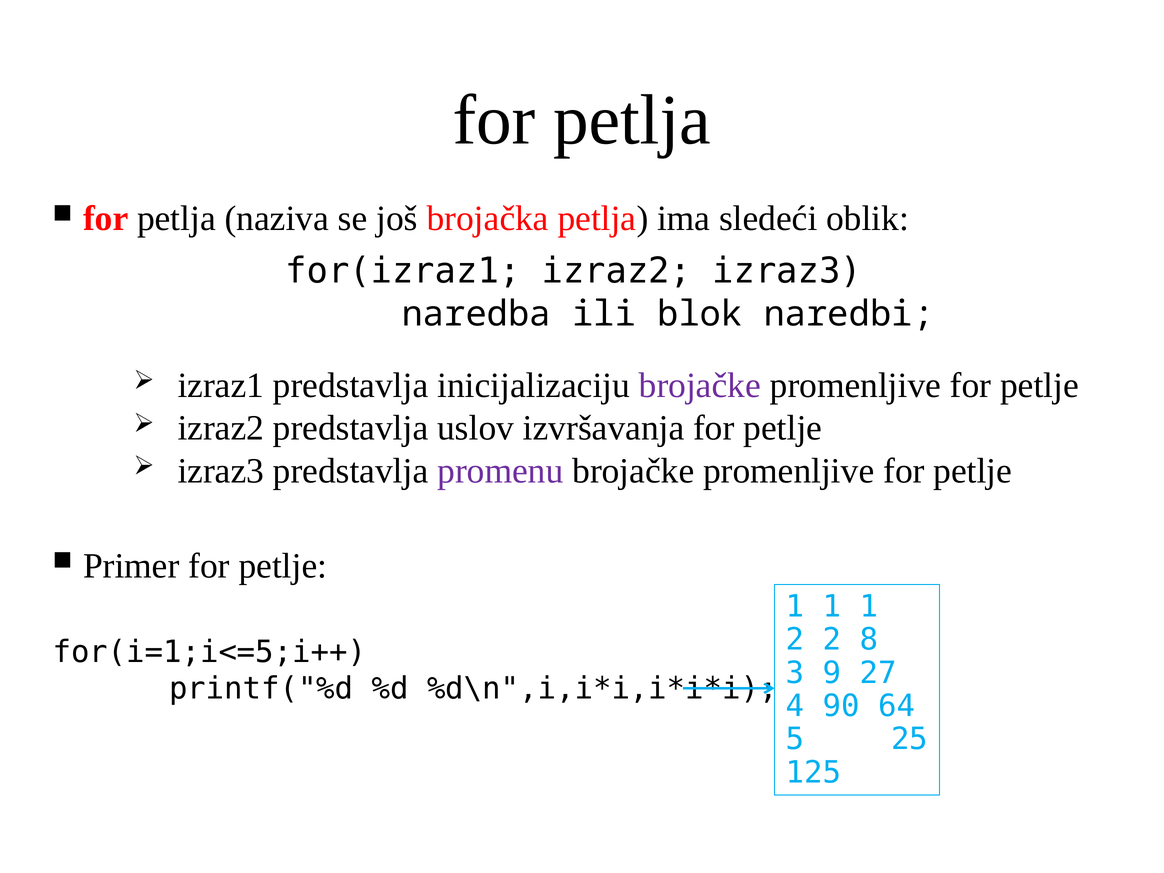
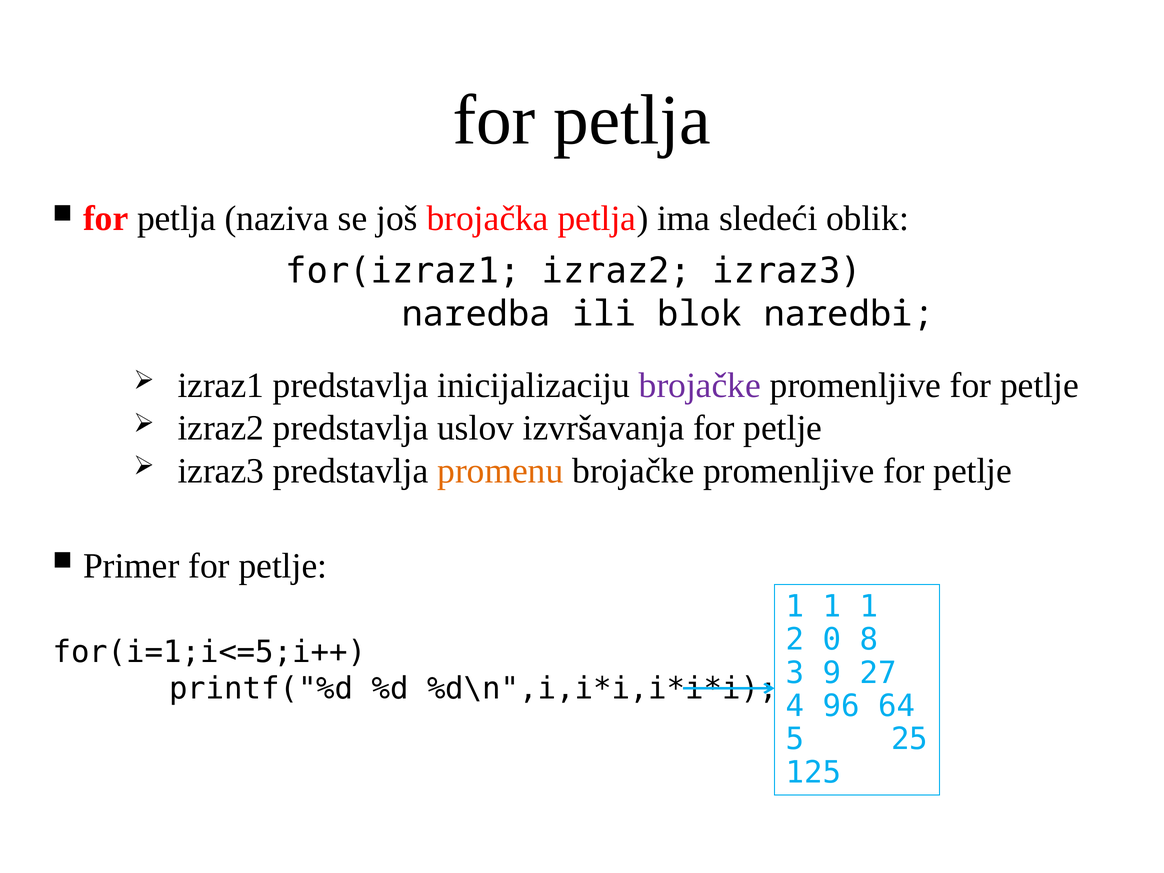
promenu colour: purple -> orange
2 2: 2 -> 0
90: 90 -> 96
